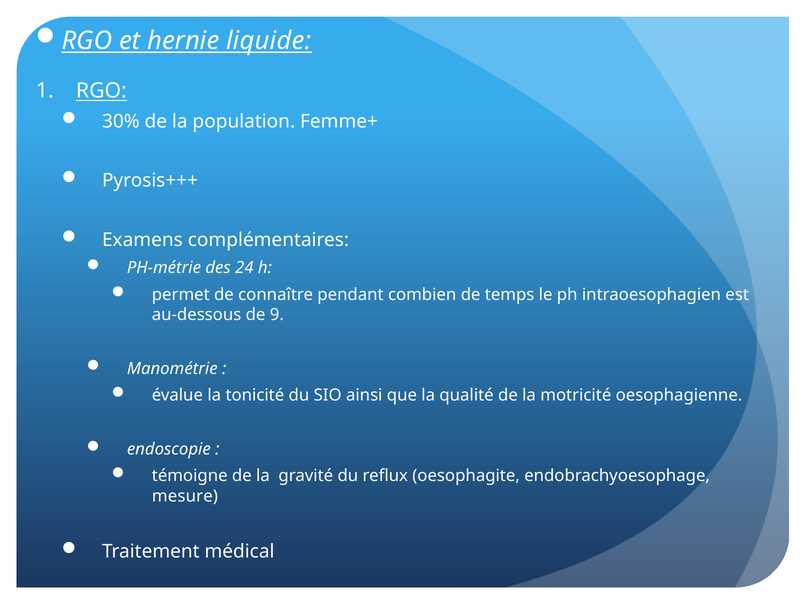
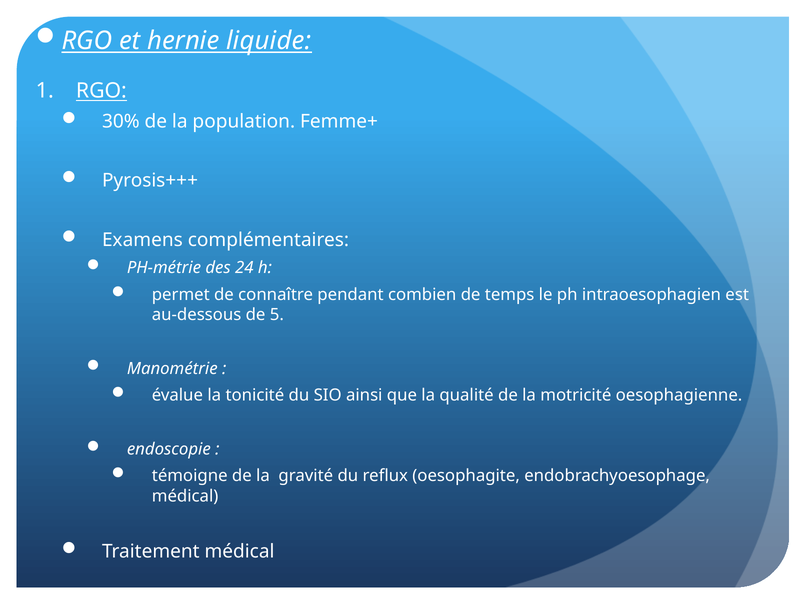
9: 9 -> 5
mesure at (185, 496): mesure -> médical
